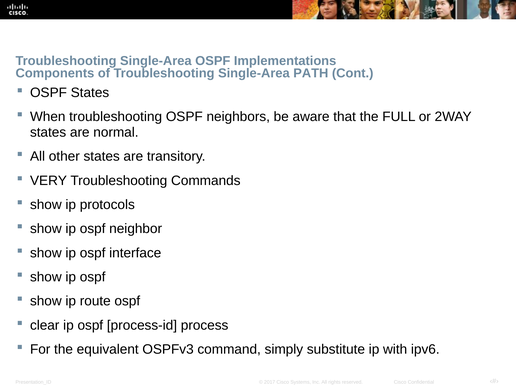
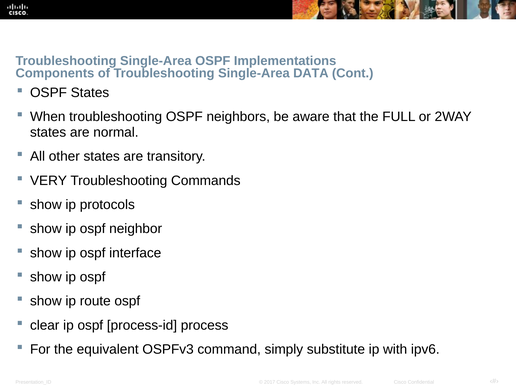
PATH: PATH -> DATA
